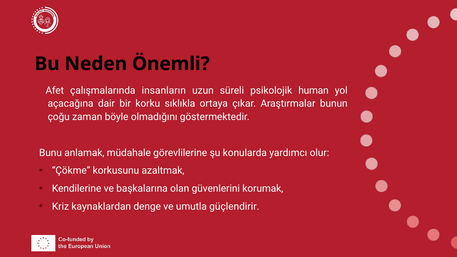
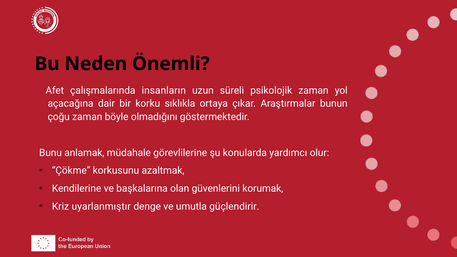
psikolojik human: human -> zaman
kaynaklardan: kaynaklardan -> uyarlanmıştır
